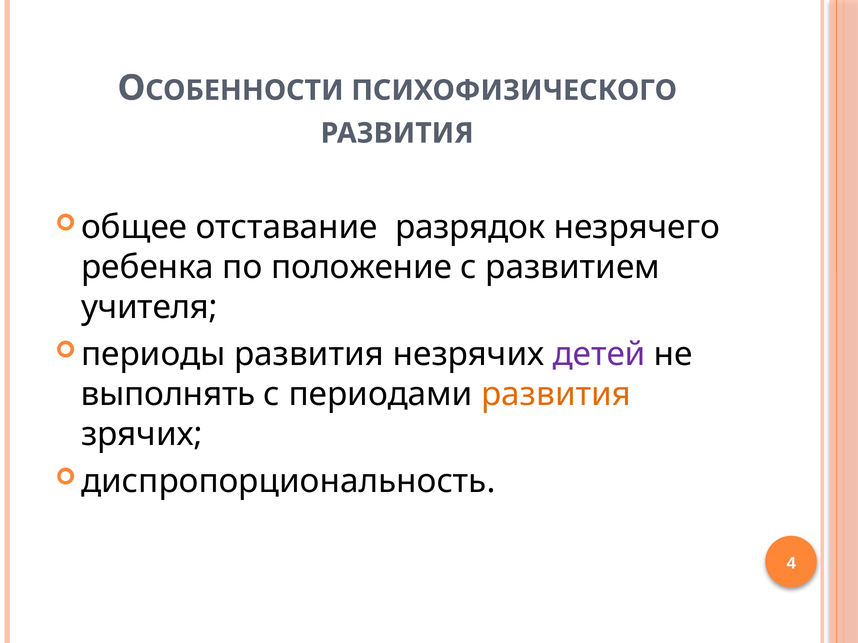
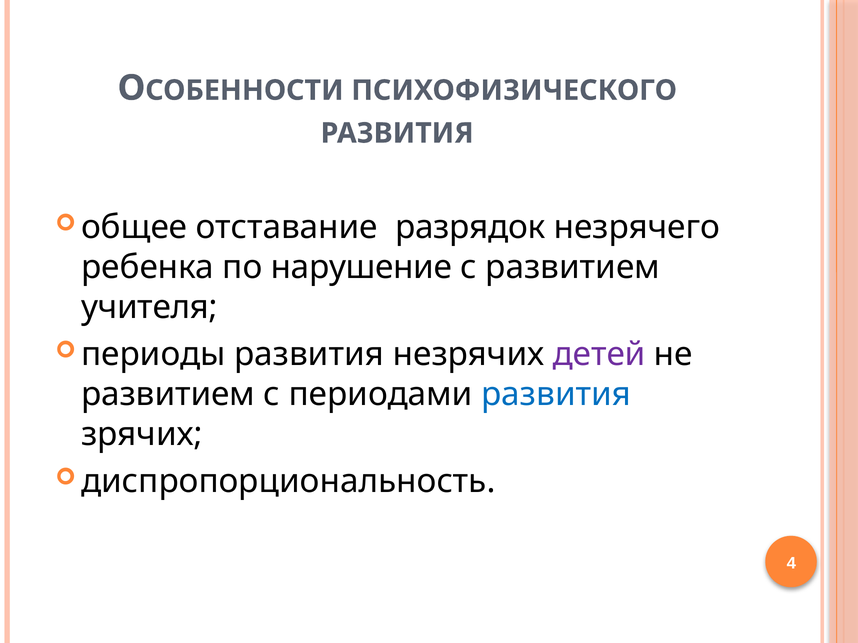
положение: положение -> нарушение
выполнять at (168, 395): выполнять -> развитием
развития at (556, 395) colour: orange -> blue
